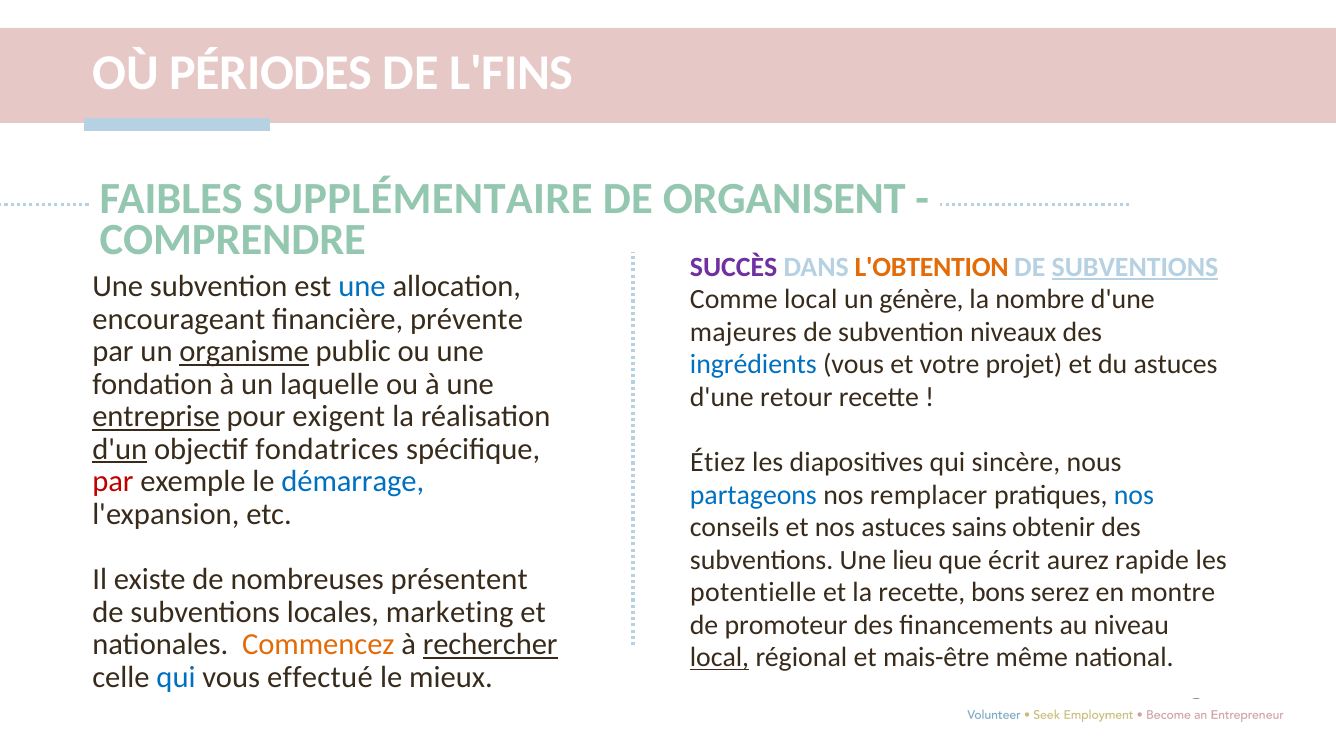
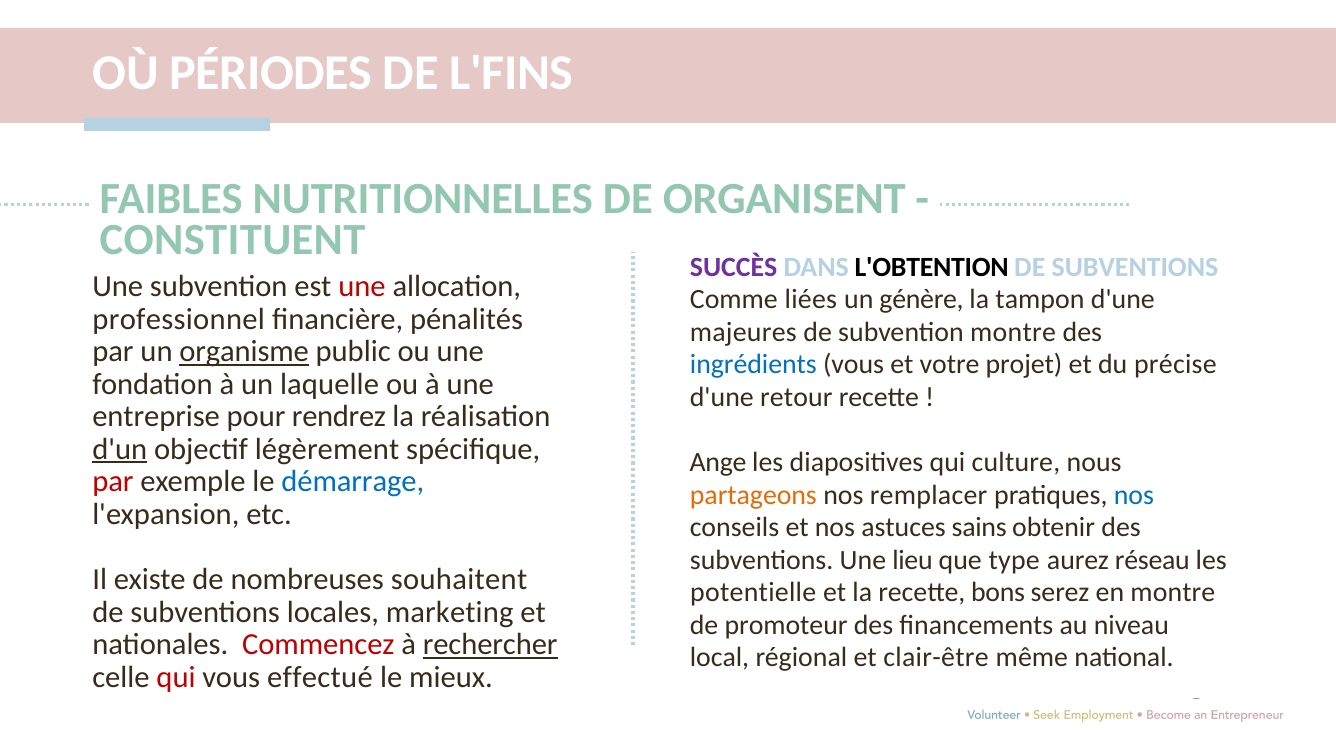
SUPPLÉMENTAIRE: SUPPLÉMENTAIRE -> NUTRITIONNELLES
COMPRENDRE: COMPRENDRE -> CONSTITUENT
L'OBTENTION colour: orange -> black
SUBVENTIONS at (1135, 267) underline: present -> none
une at (362, 287) colour: blue -> red
Comme local: local -> liées
nombre: nombre -> tampon
encourageant: encourageant -> professionnel
prévente: prévente -> pénalités
subvention niveaux: niveaux -> montre
du astuces: astuces -> précise
entreprise underline: present -> none
exigent: exigent -> rendrez
fondatrices: fondatrices -> légèrement
Étiez: Étiez -> Ange
sincère: sincère -> culture
partageons colour: blue -> orange
écrit: écrit -> type
rapide: rapide -> réseau
présentent: présentent -> souhaitent
Commencez colour: orange -> red
local at (720, 658) underline: present -> none
mais-être: mais-être -> clair-être
qui at (176, 678) colour: blue -> red
